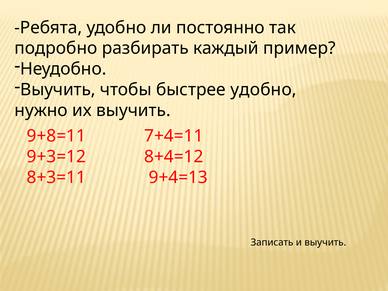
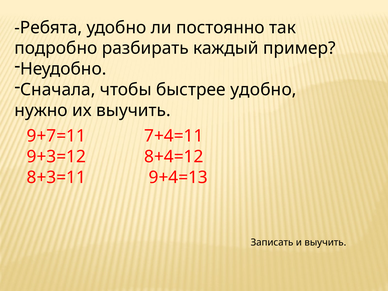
Выучить at (58, 90): Выучить -> Сначала
9+8=11: 9+8=11 -> 9+7=11
